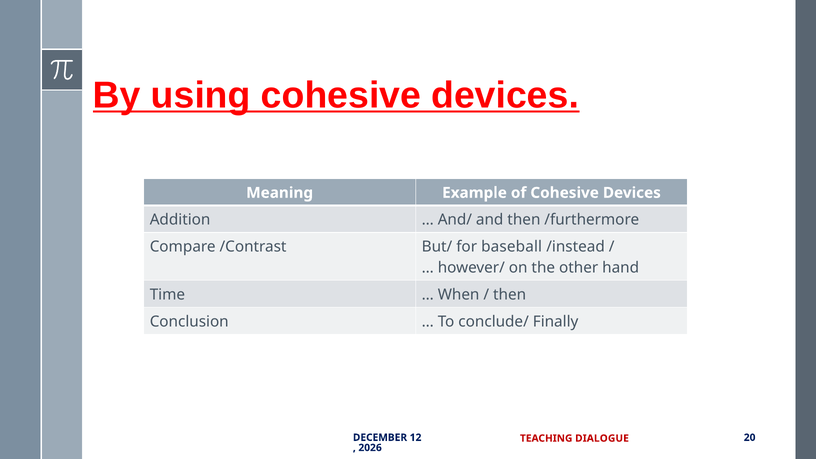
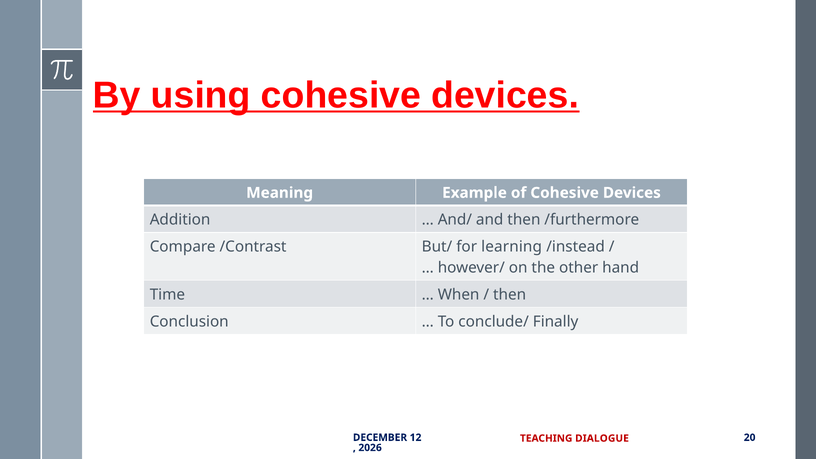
baseball: baseball -> learning
